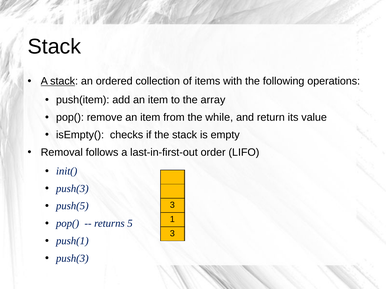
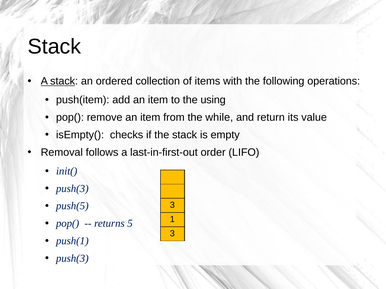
array: array -> using
